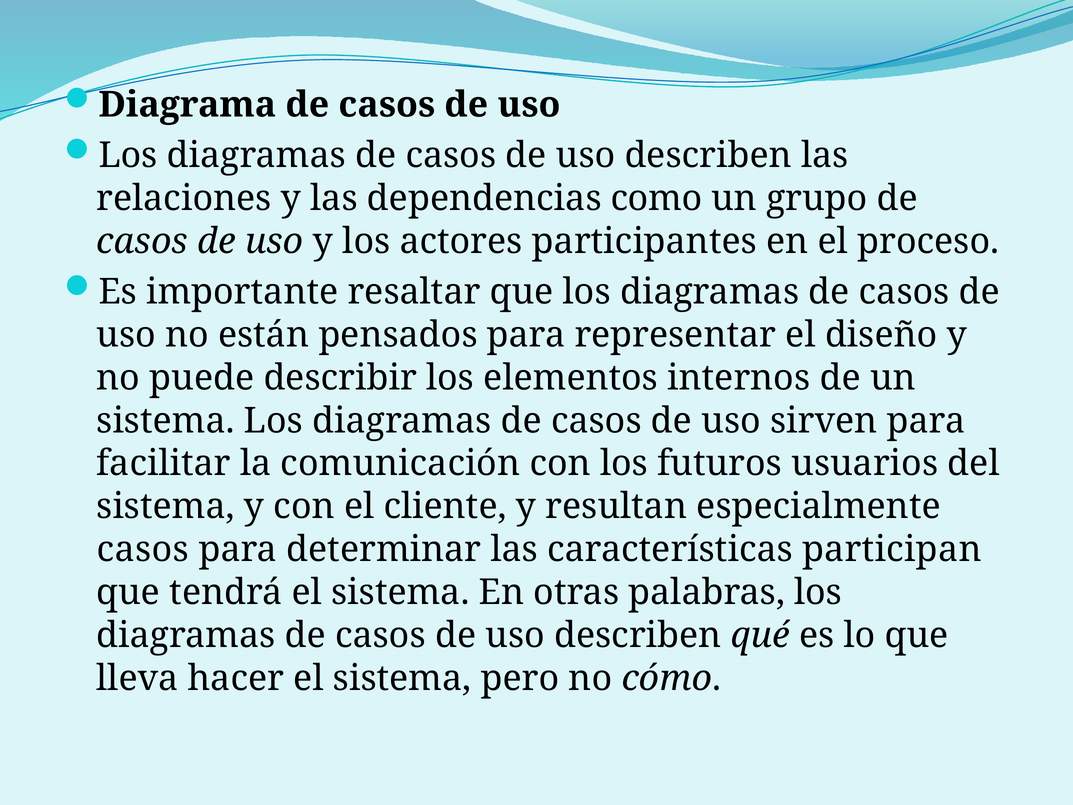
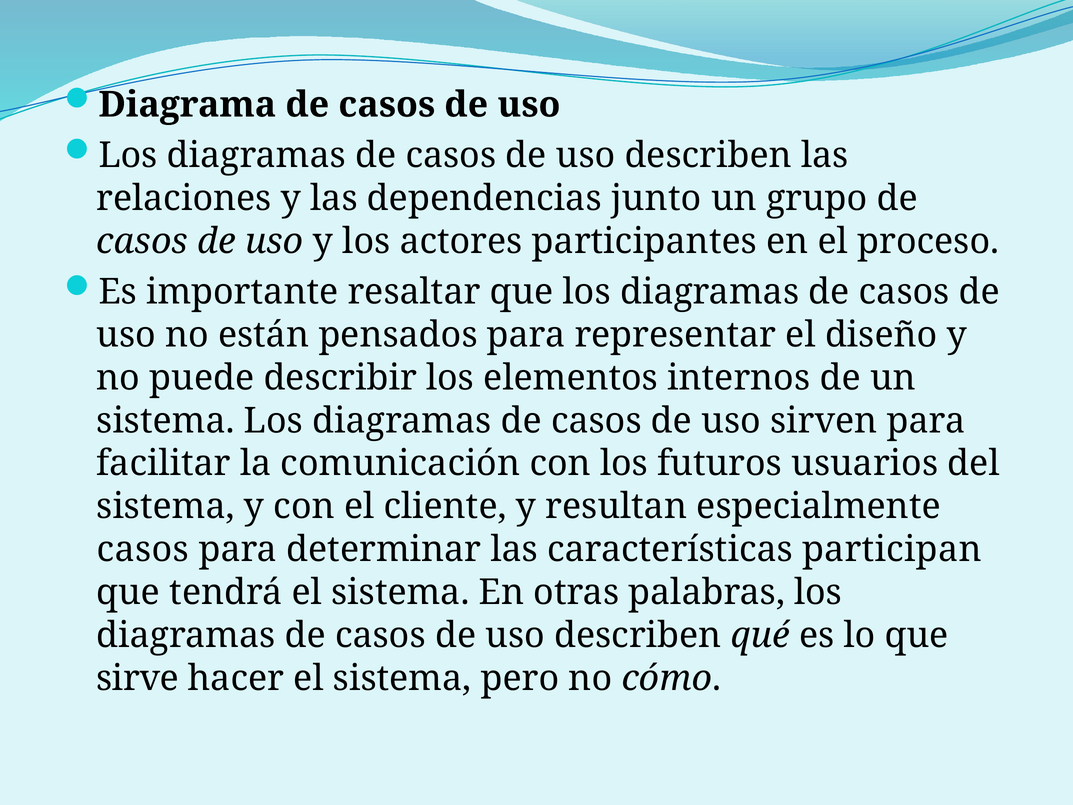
como: como -> junto
lleva: lleva -> sirve
